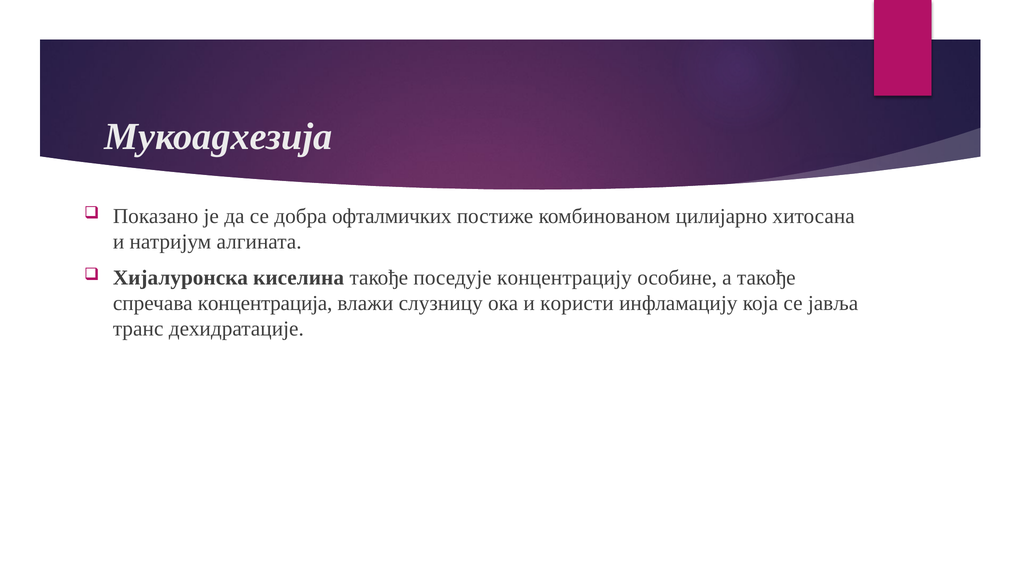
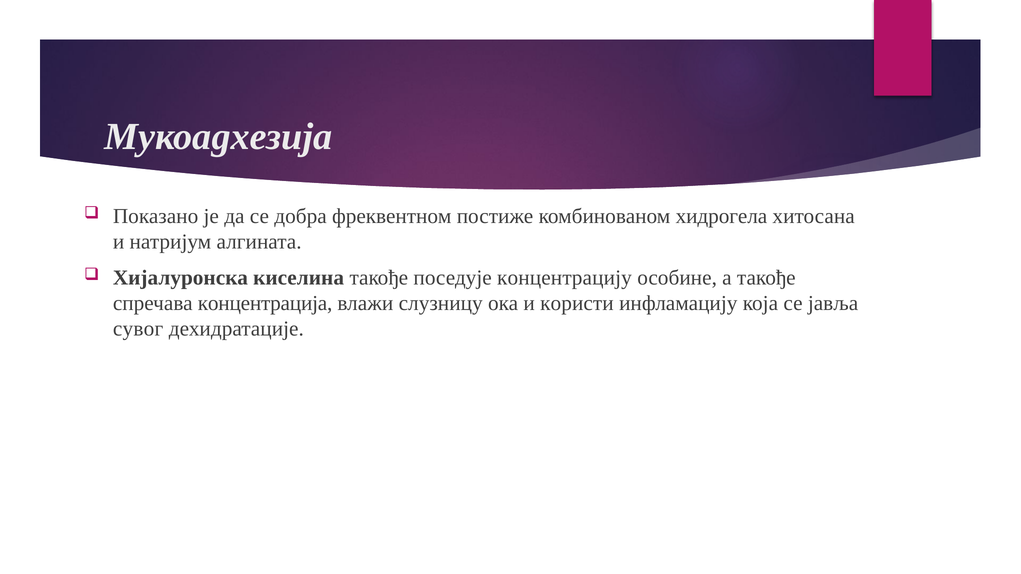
офталмичких: офталмичких -> фреквентном
цилијарно: цилијарно -> хидрогела
транс: транс -> сувог
